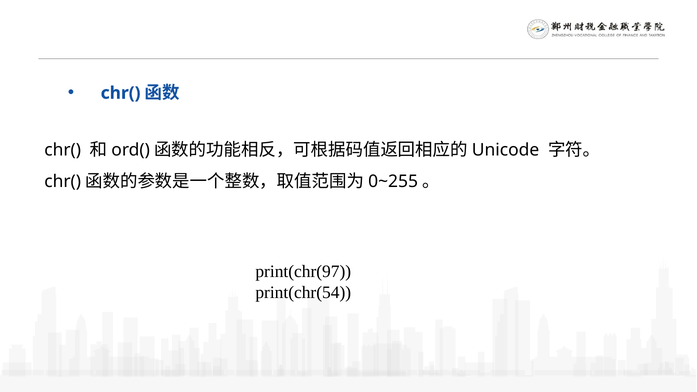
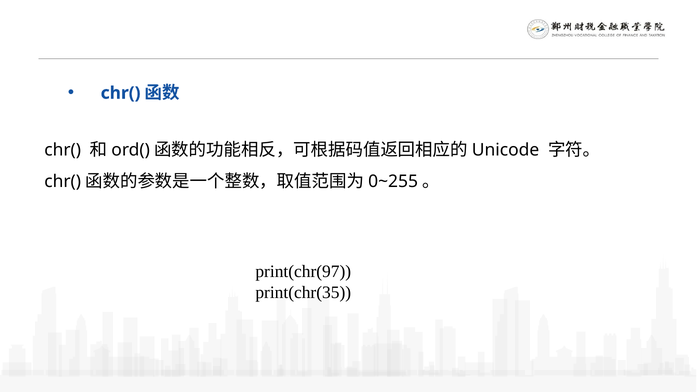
print(chr(54: print(chr(54 -> print(chr(35
